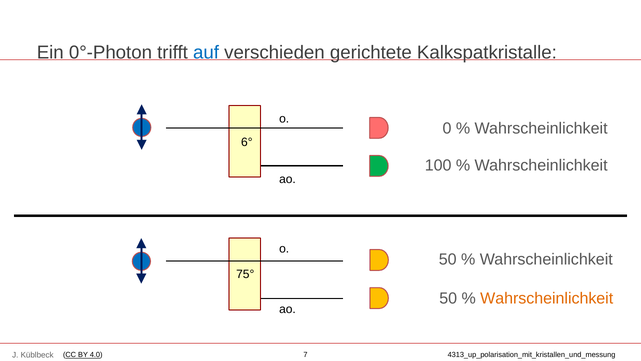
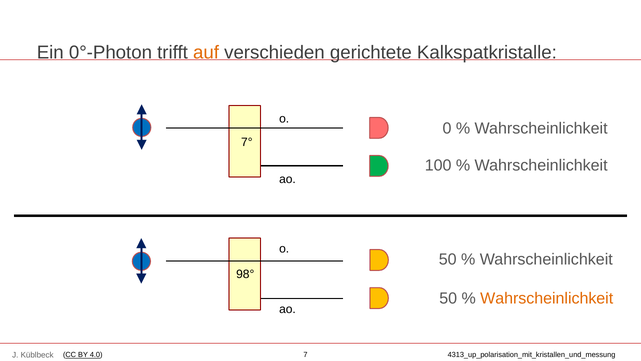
auf colour: blue -> orange
6°: 6° -> 7°
75°: 75° -> 98°
